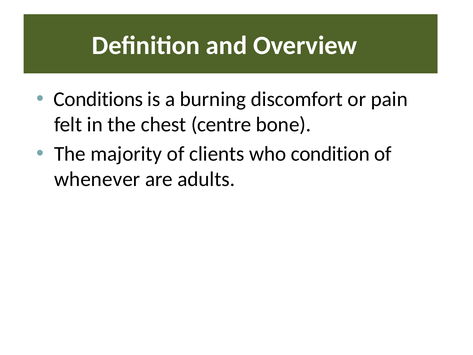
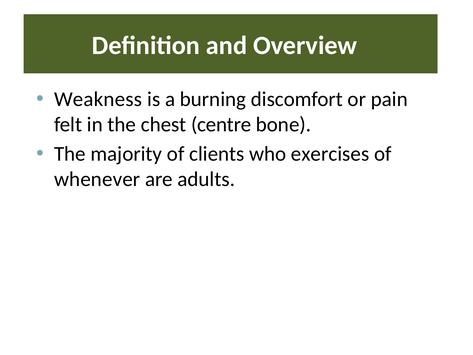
Conditions: Conditions -> Weakness
condition: condition -> exercises
